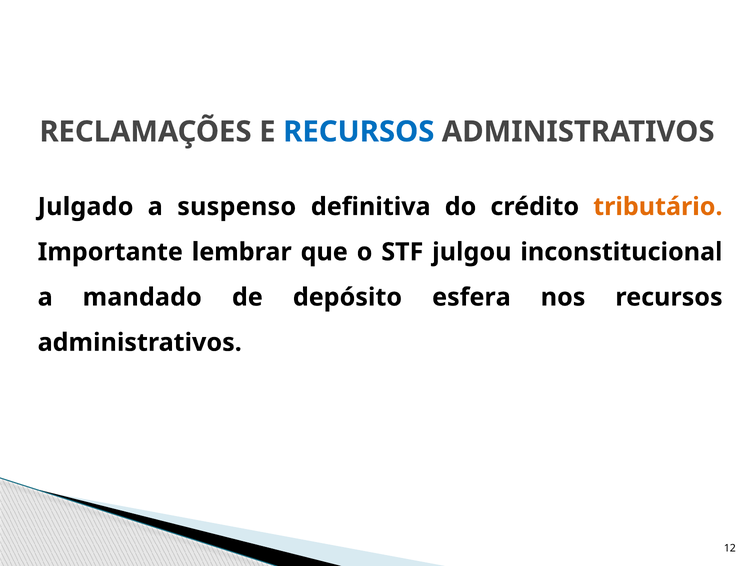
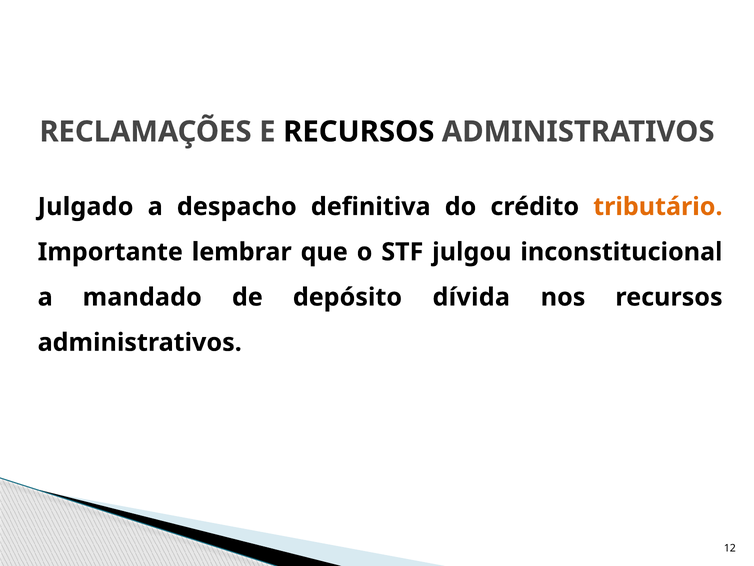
RECURSOS at (359, 132) colour: blue -> black
suspenso: suspenso -> despacho
esfera: esfera -> dívida
